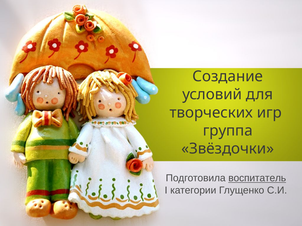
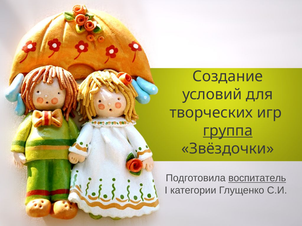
группа underline: none -> present
